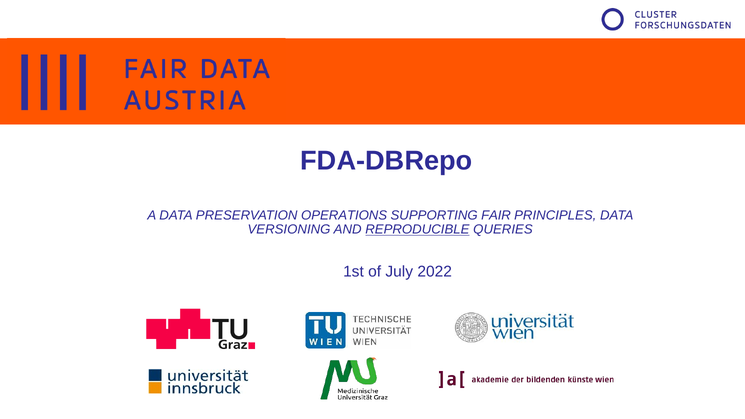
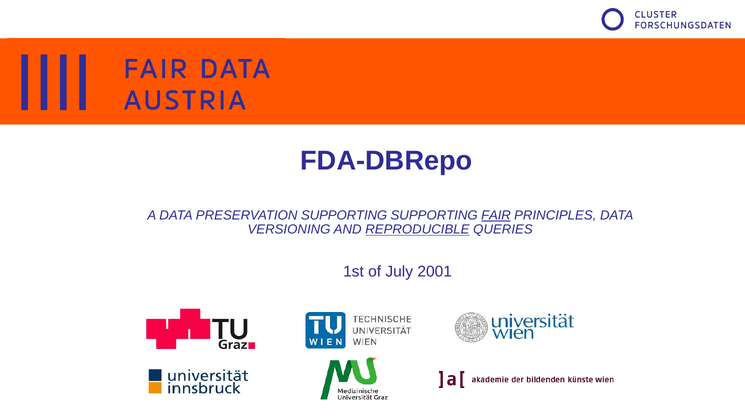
PRESERVATION OPERATIONS: OPERATIONS -> SUPPORTING
FAIR underline: none -> present
2022: 2022 -> 2001
